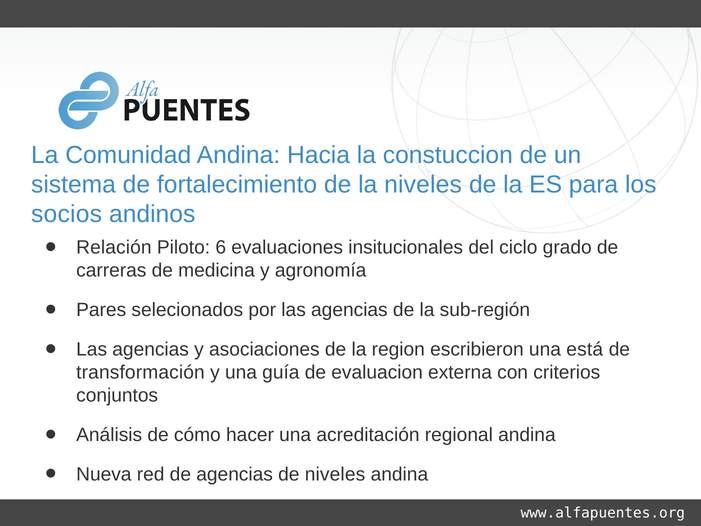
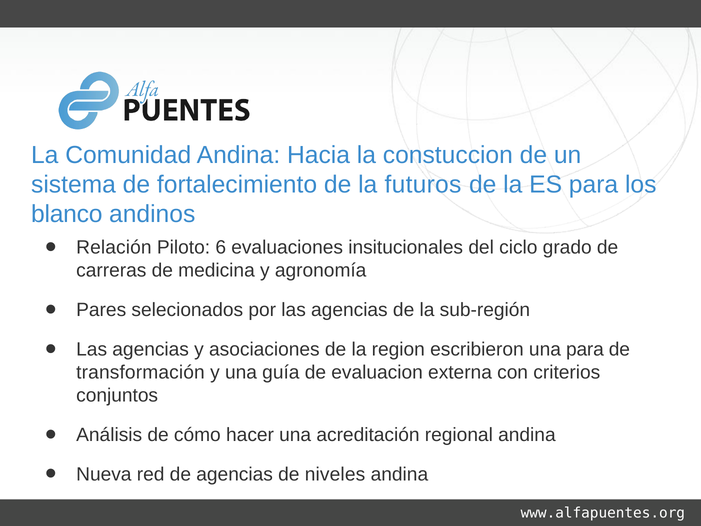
la niveles: niveles -> futuros
socios: socios -> blanco
una está: está -> para
